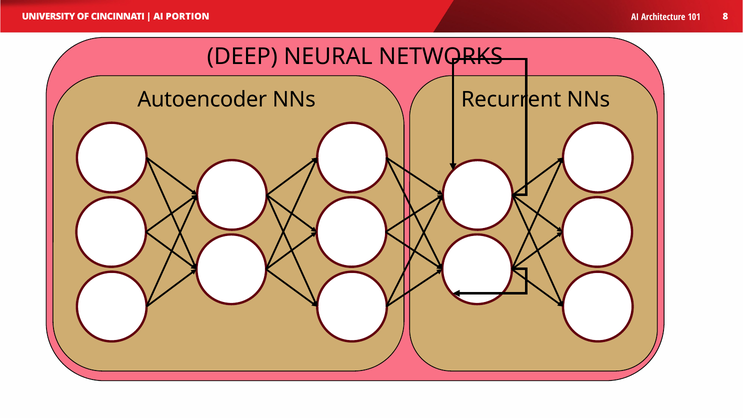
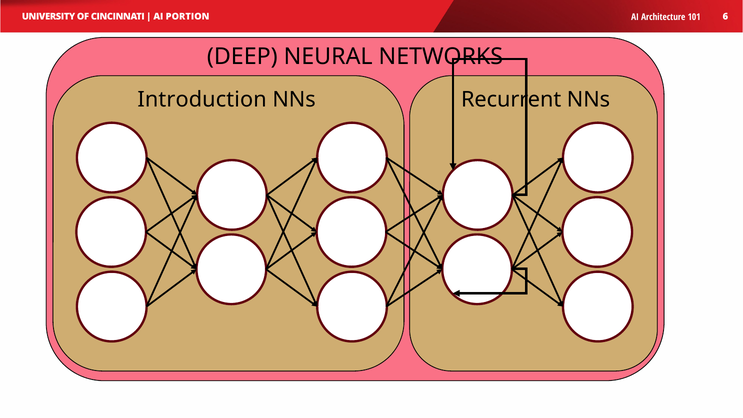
8: 8 -> 6
Autoencoder: Autoencoder -> Introduction
